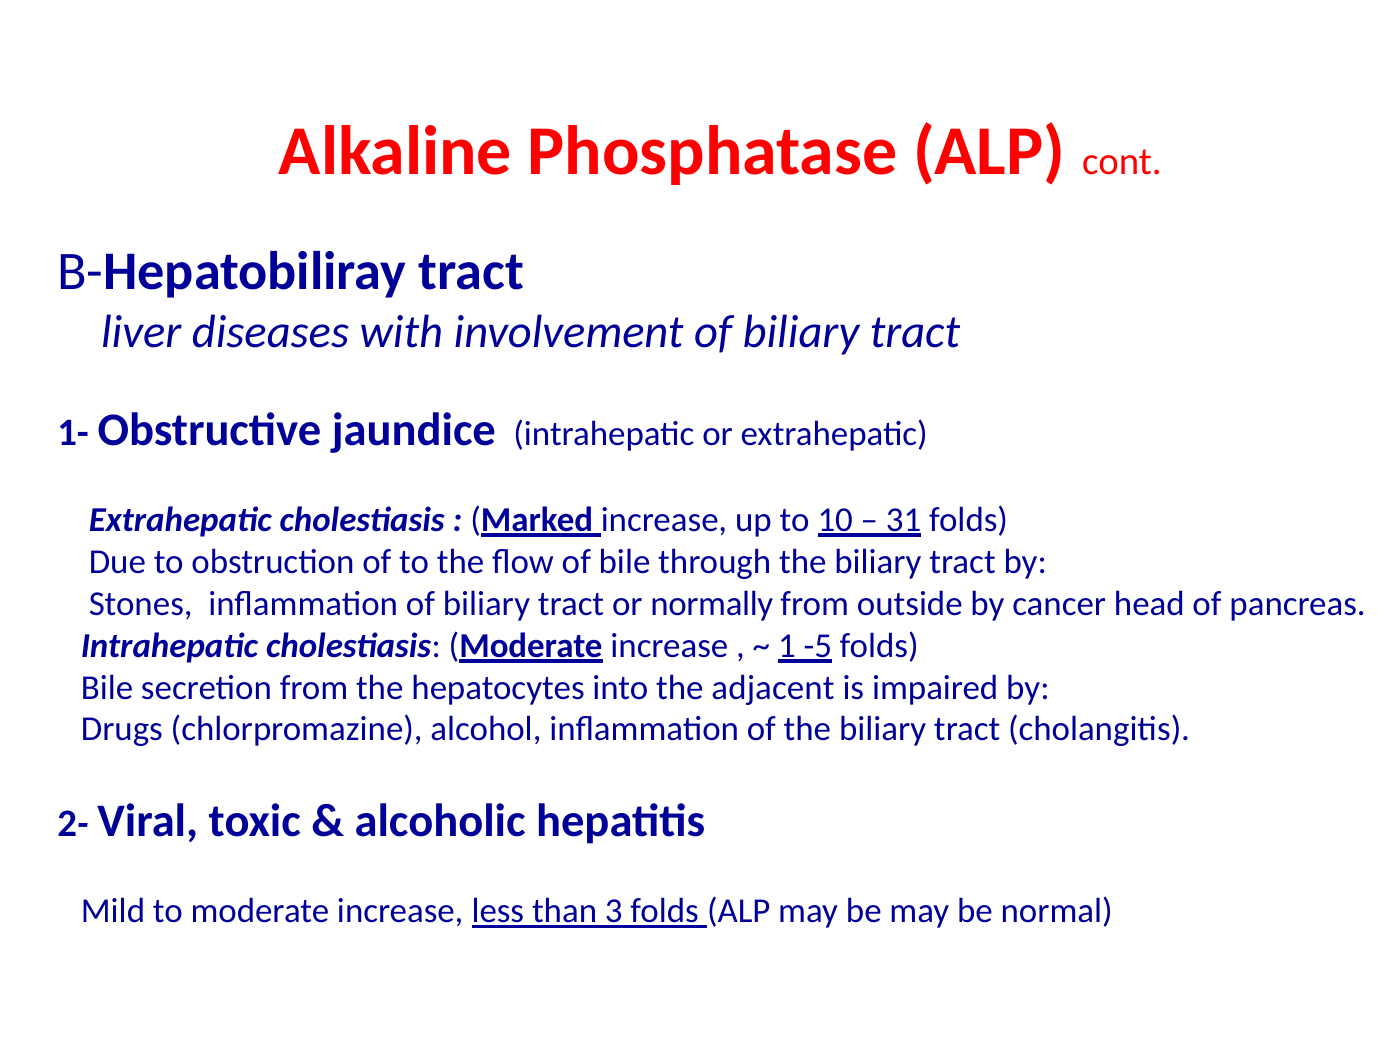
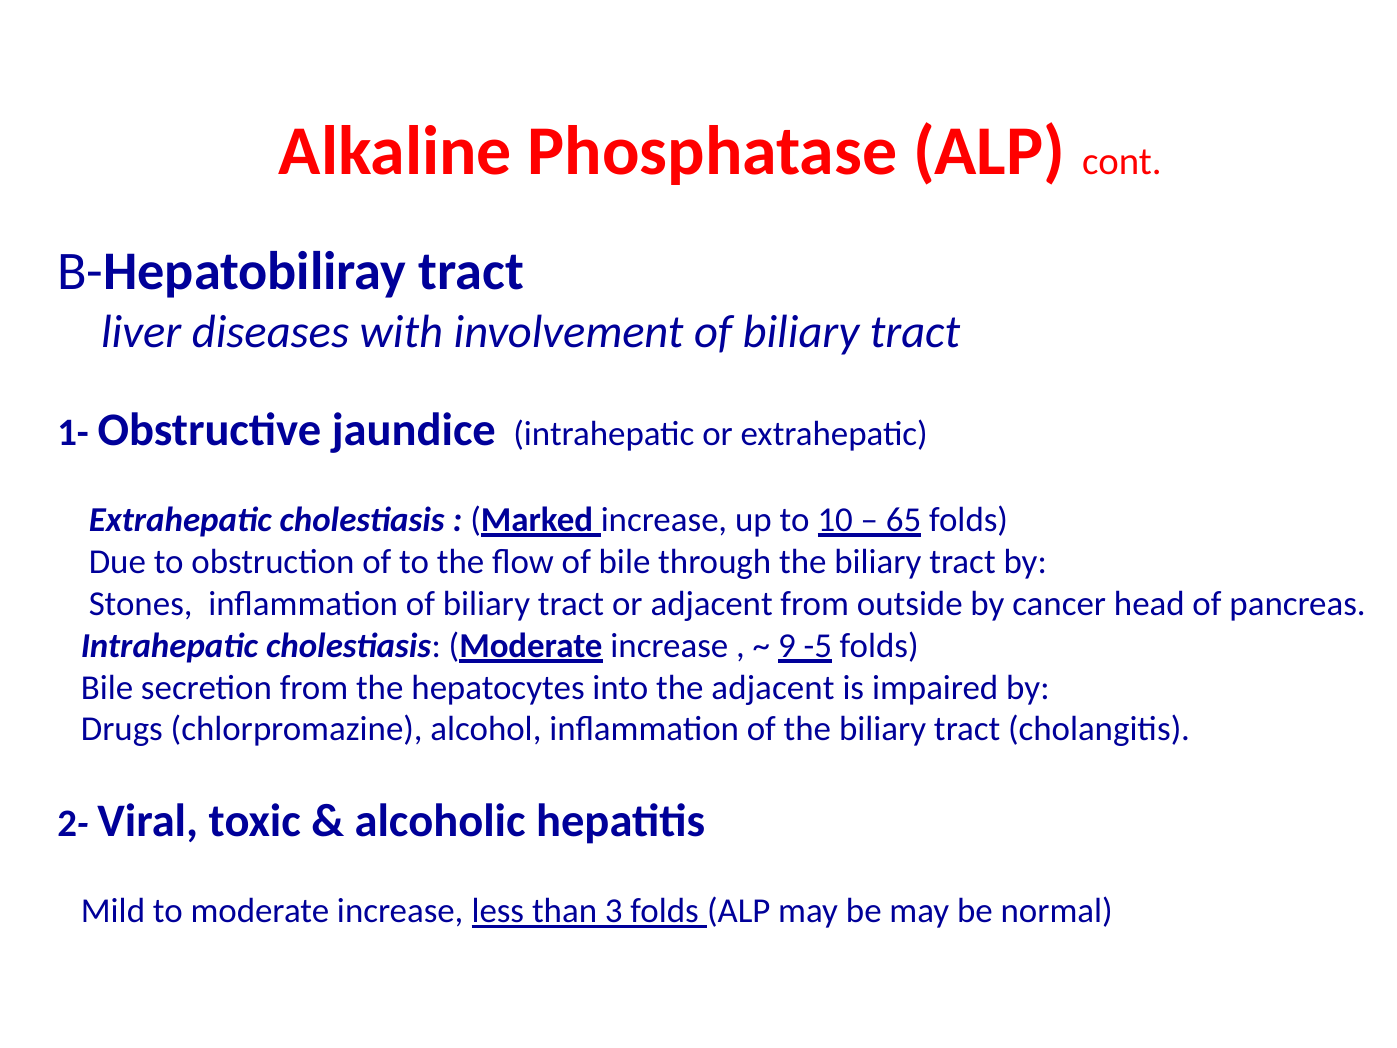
31: 31 -> 65
or normally: normally -> adjacent
1: 1 -> 9
